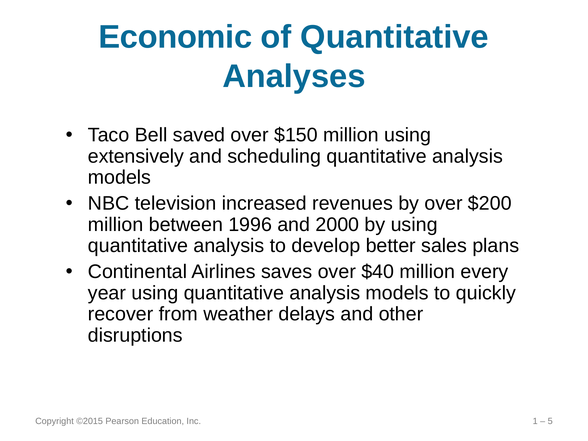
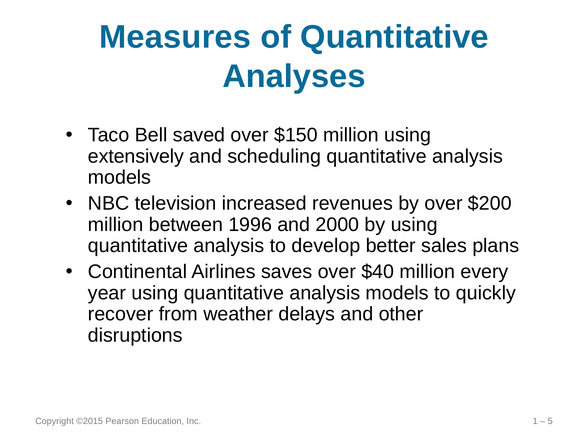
Economic: Economic -> Measures
